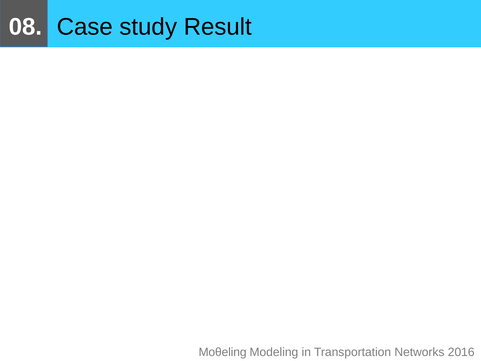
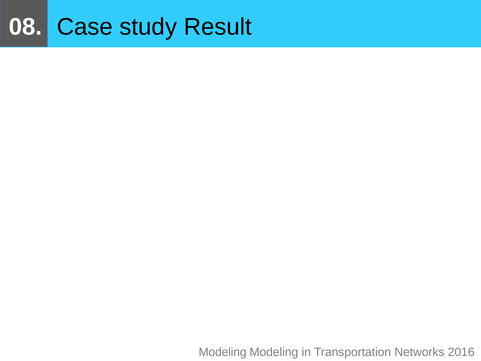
Moθeling at (223, 352): Moθeling -> Modeling
